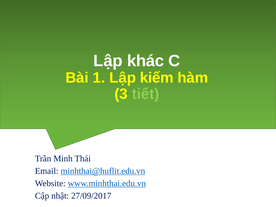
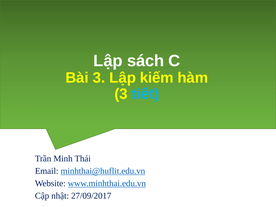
khác: khác -> sách
Bài 1: 1 -> 3
tiết colour: light green -> light blue
